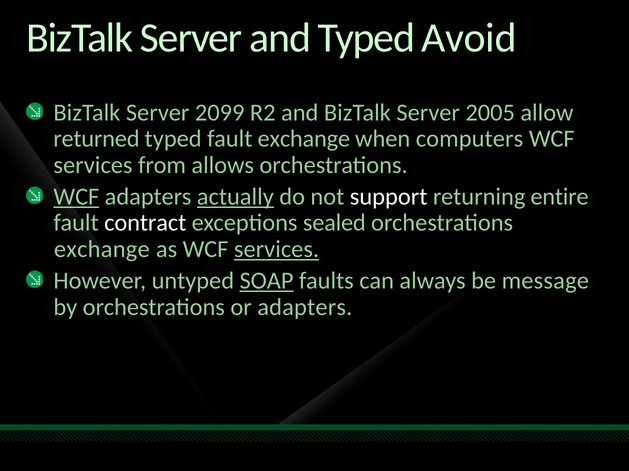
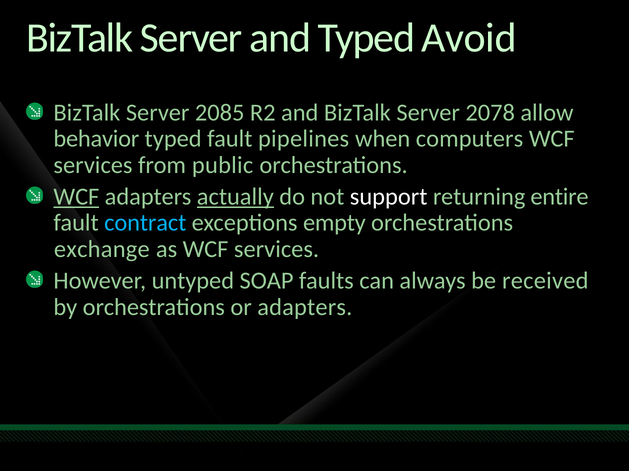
2099: 2099 -> 2085
2005: 2005 -> 2078
returned: returned -> behavior
fault exchange: exchange -> pipelines
allows: allows -> public
contract colour: white -> light blue
sealed: sealed -> empty
services at (277, 250) underline: present -> none
SOAP underline: present -> none
message: message -> received
